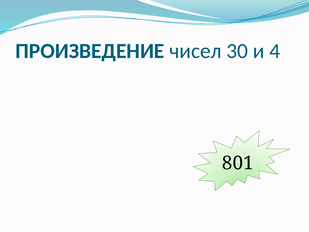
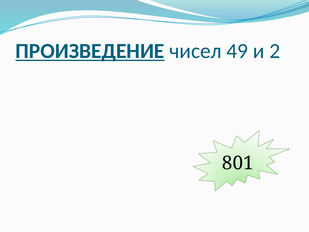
ПРОИЗВЕДЕНИЕ underline: none -> present
30: 30 -> 49
4: 4 -> 2
